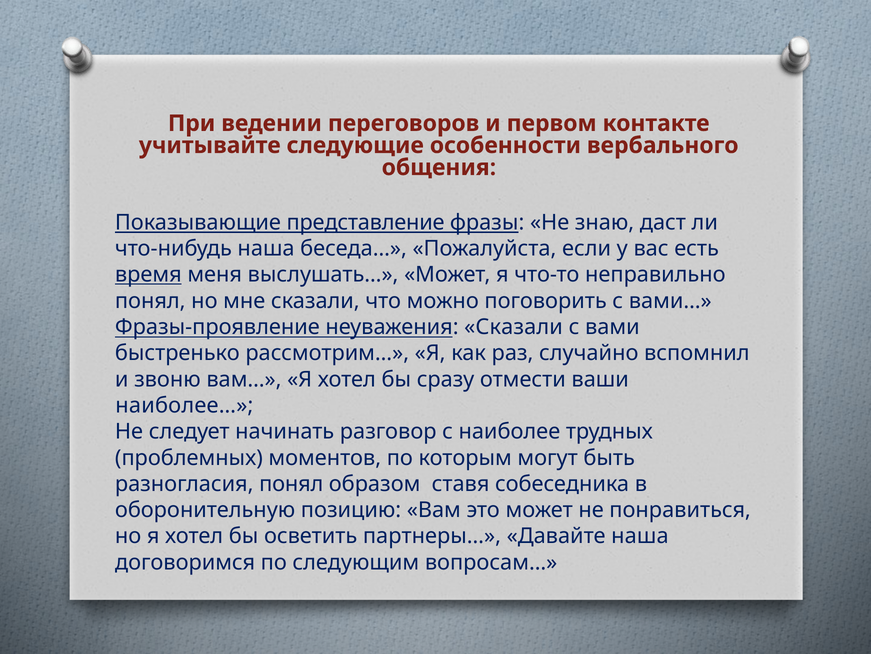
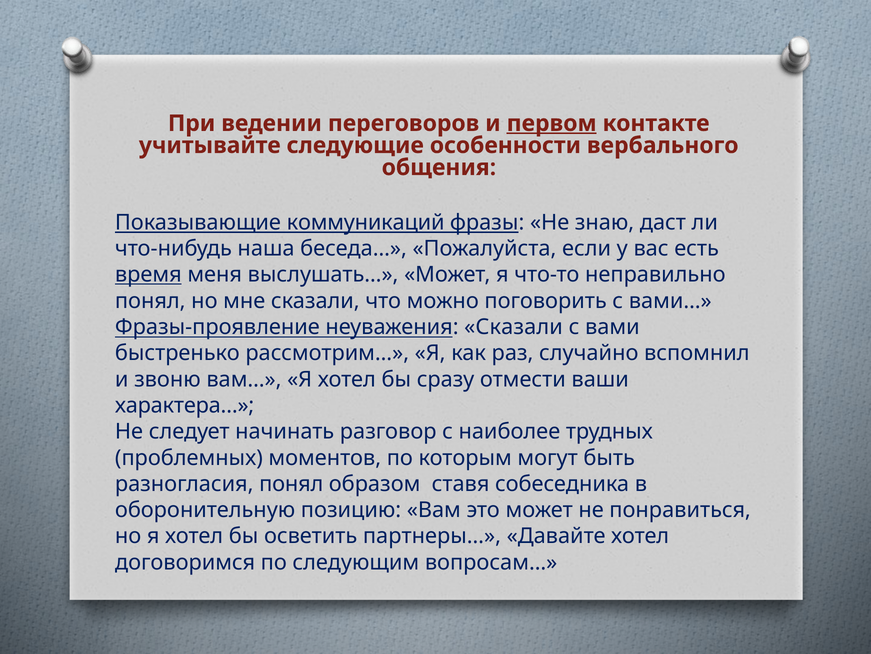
первом underline: none -> present
представление: представление -> коммуникаций
наиболее…: наиболее… -> характера…
Давайте наша: наша -> хотел
